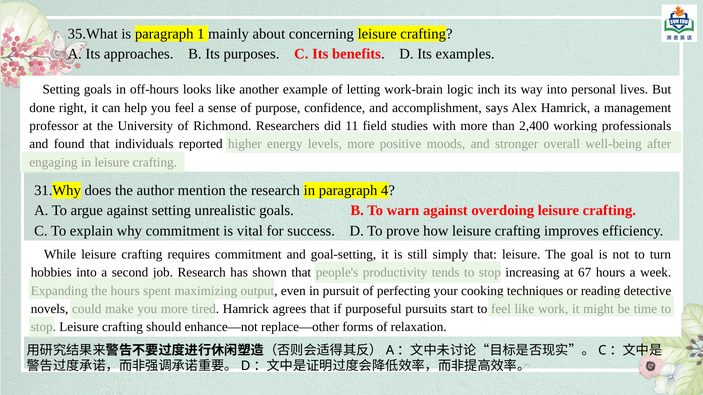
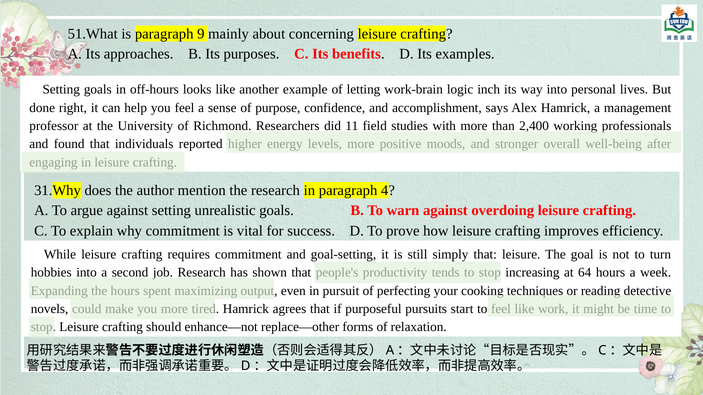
35.What: 35.What -> 51.What
1: 1 -> 9
67: 67 -> 64
